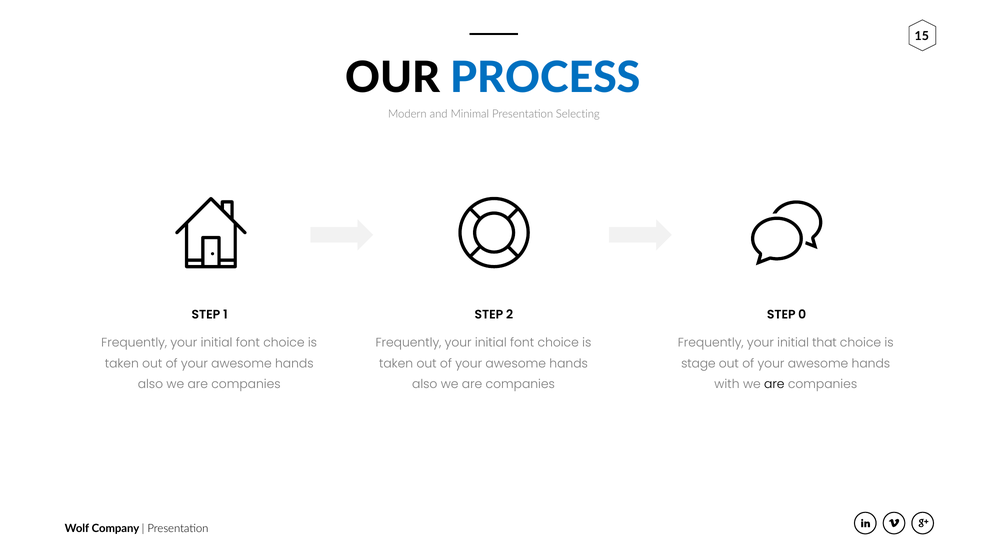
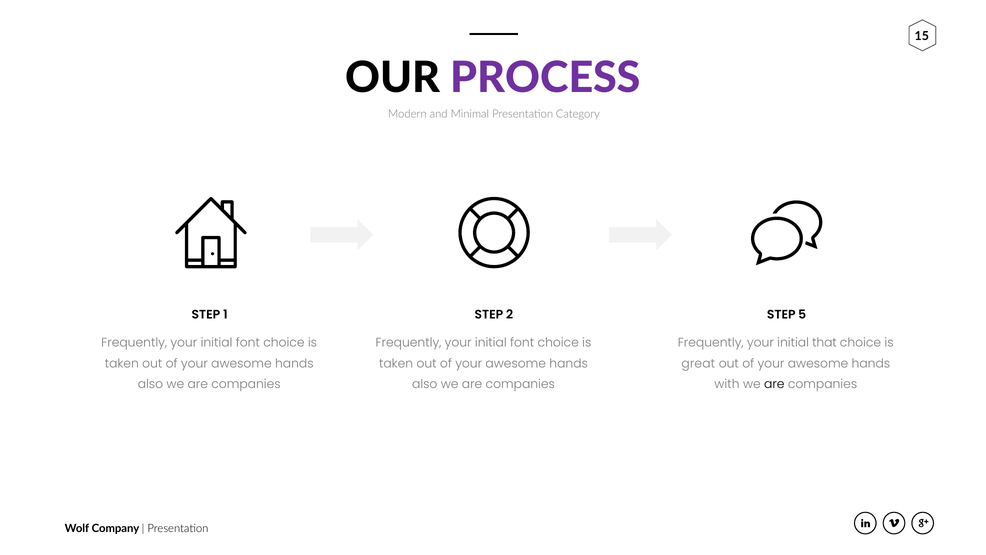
PROCESS colour: blue -> purple
Selecting: Selecting -> Category
0: 0 -> 5
stage: stage -> great
